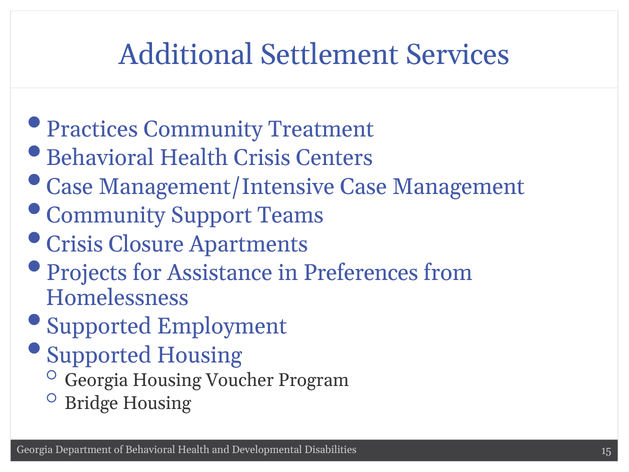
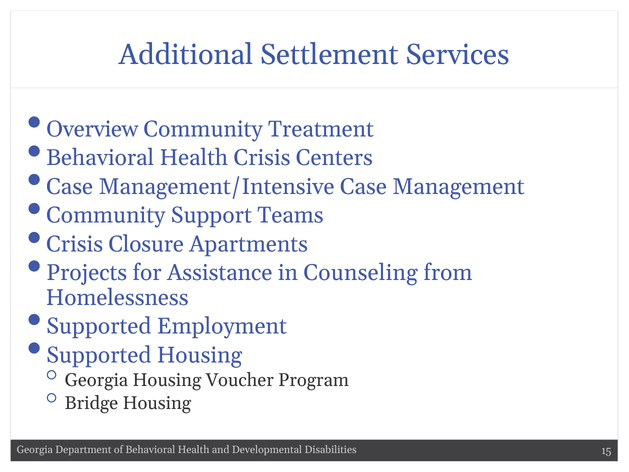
Practices: Practices -> Overview
Preferences: Preferences -> Counseling
